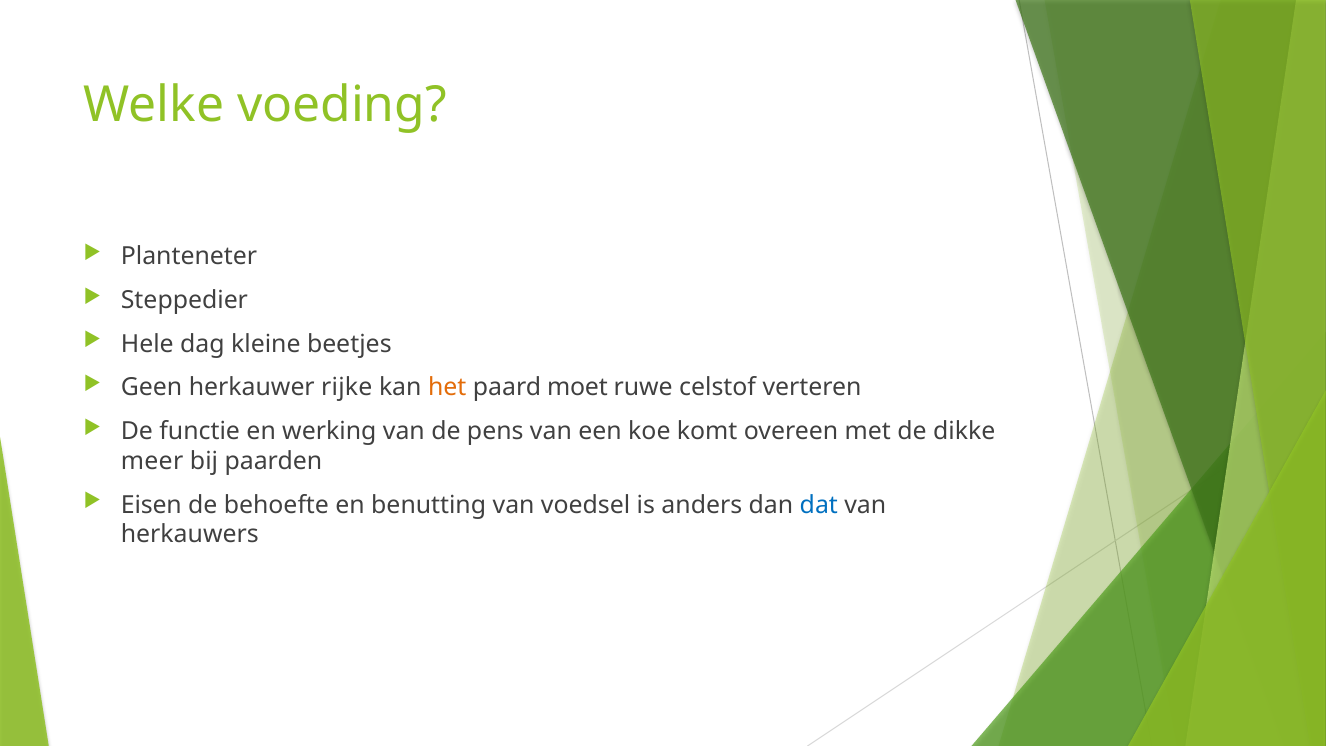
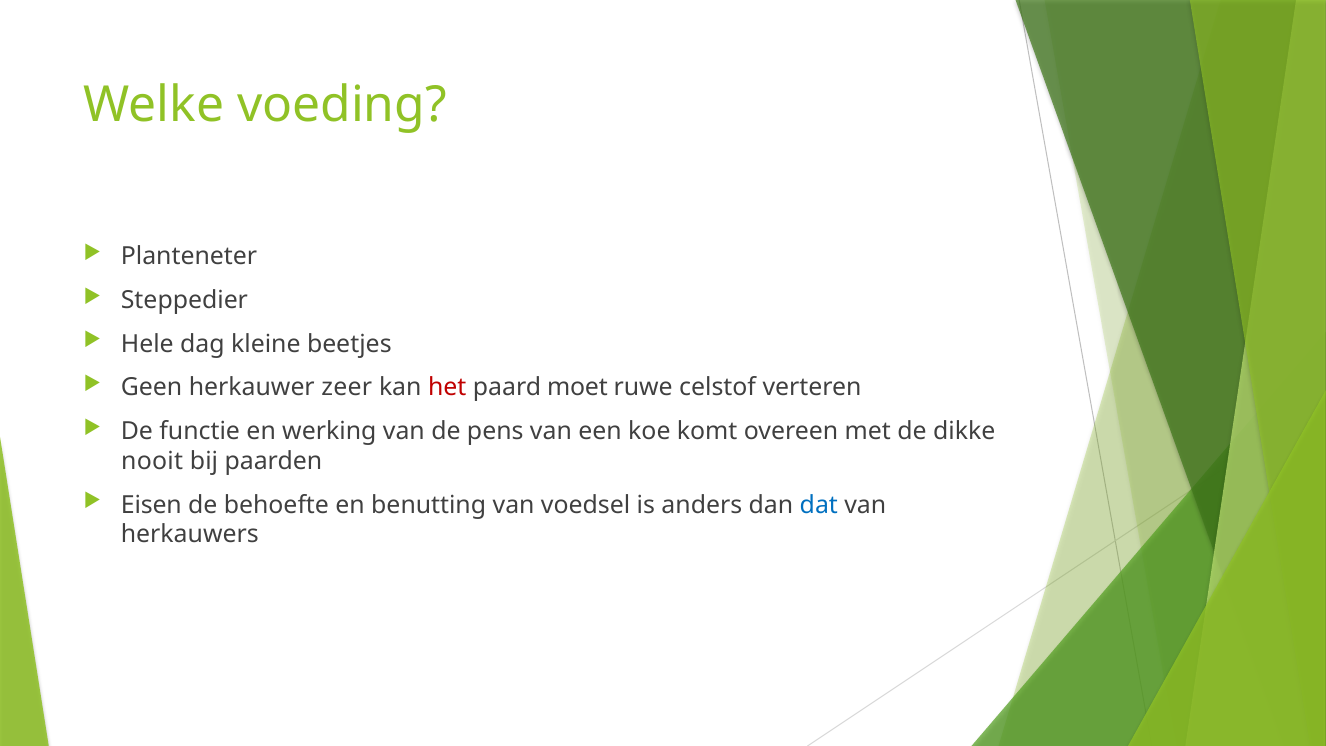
rijke: rijke -> zeer
het colour: orange -> red
meer: meer -> nooit
